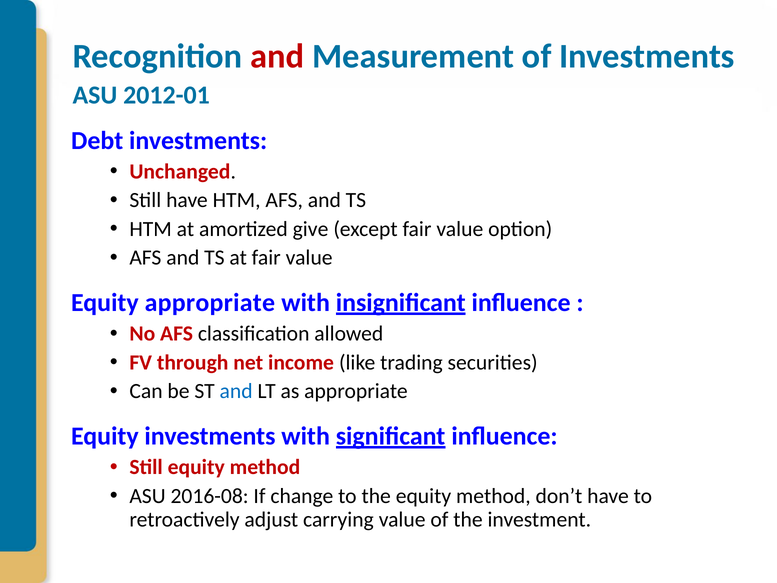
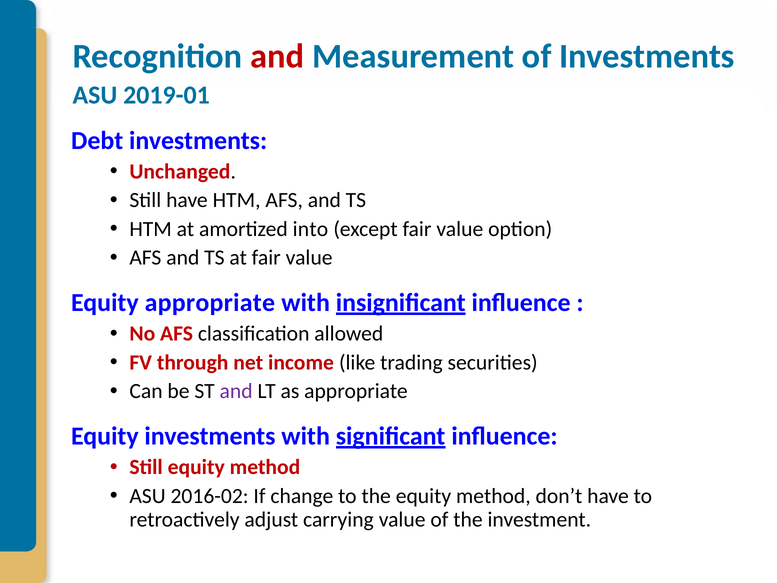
2012-01: 2012-01 -> 2019-01
give: give -> into
and at (236, 391) colour: blue -> purple
2016-08: 2016-08 -> 2016-02
